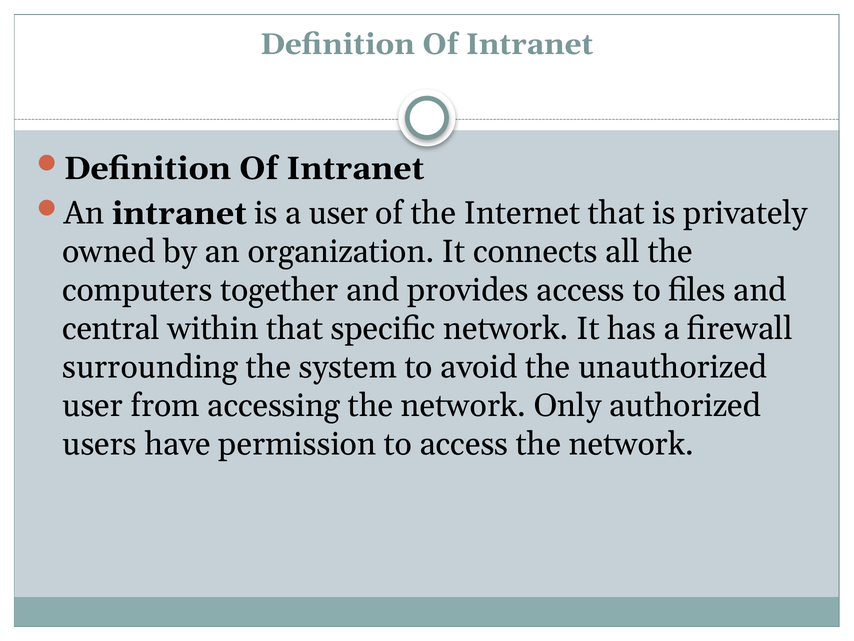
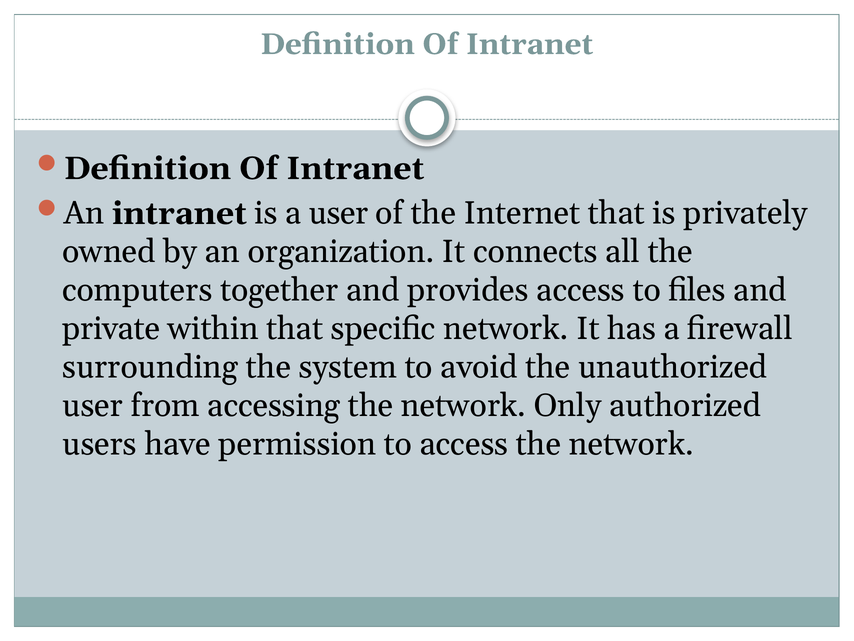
central: central -> private
